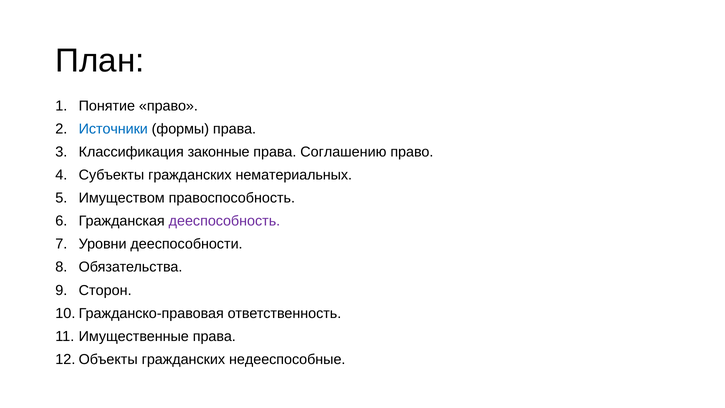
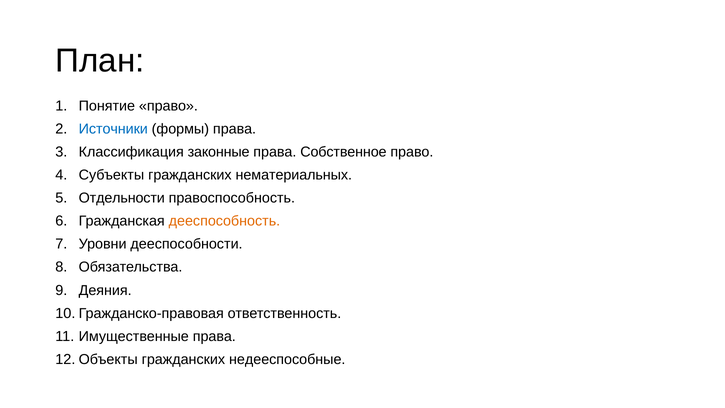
Соглашению: Соглашению -> Собственное
Имуществом: Имуществом -> Отдельности
дееспособность colour: purple -> orange
Сторон: Сторон -> Деяния
